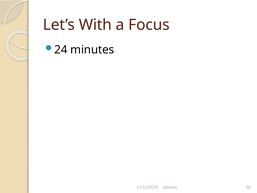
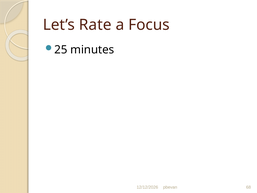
With: With -> Rate
24: 24 -> 25
